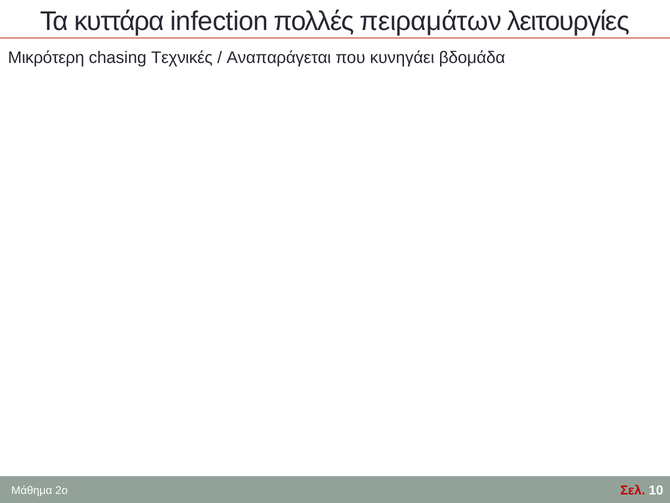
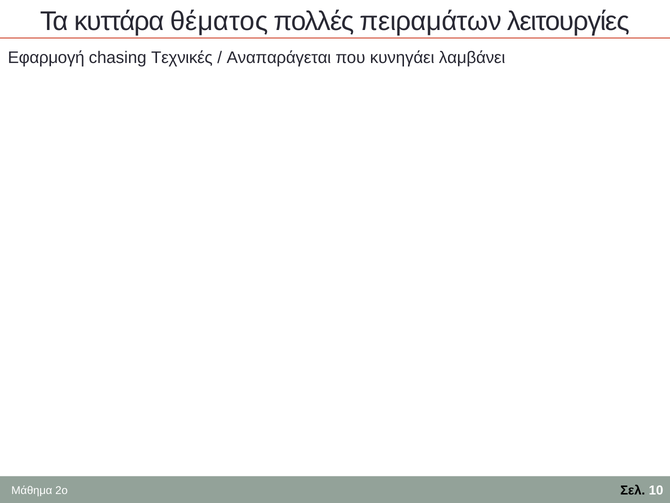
infection: infection -> θέματος
Μικρότερη: Μικρότερη -> Εφαρμογή
βδομάδα: βδομάδα -> λαμβάνει
Σελ colour: red -> black
